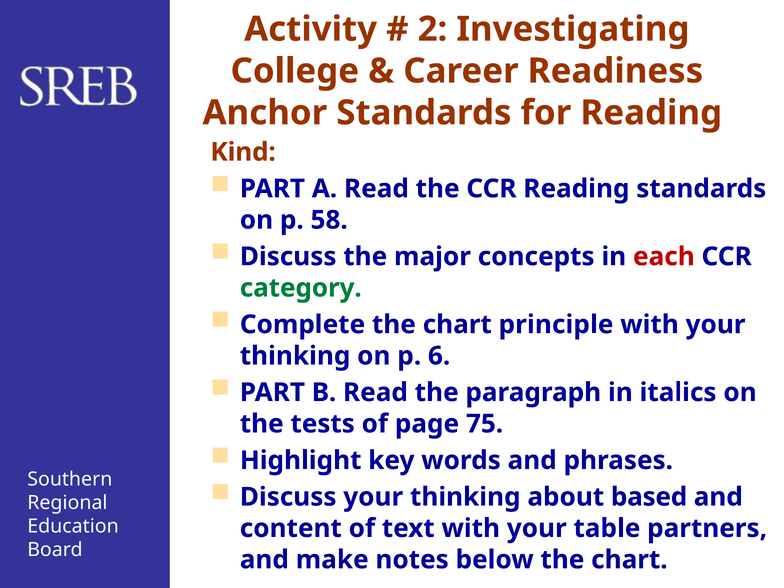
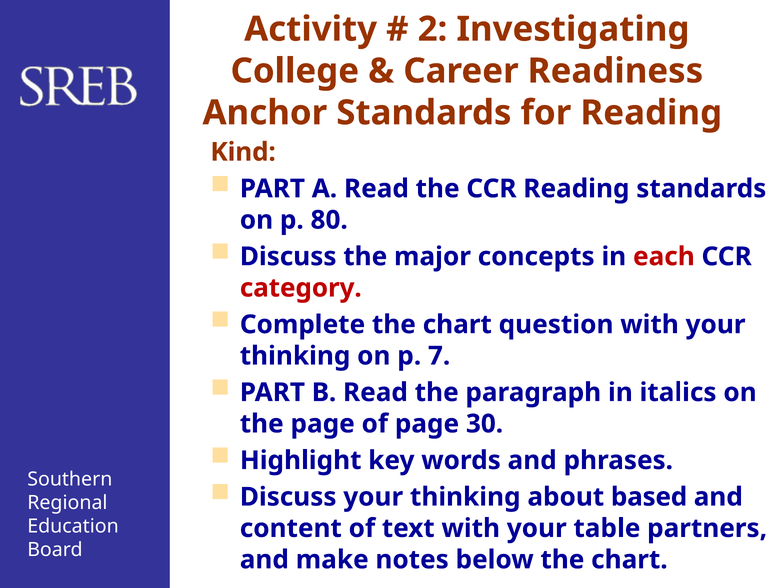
58: 58 -> 80
category colour: green -> red
principle: principle -> question
6: 6 -> 7
the tests: tests -> page
75: 75 -> 30
